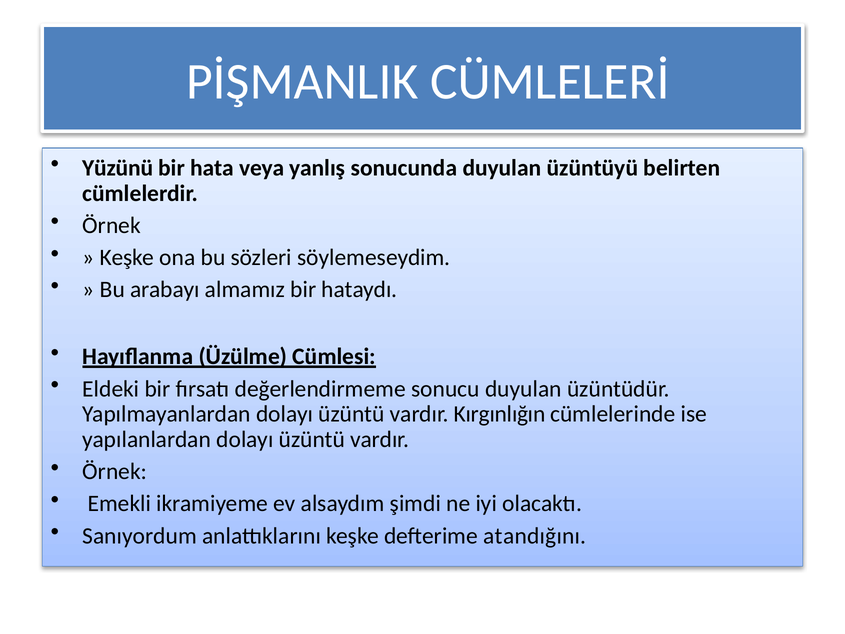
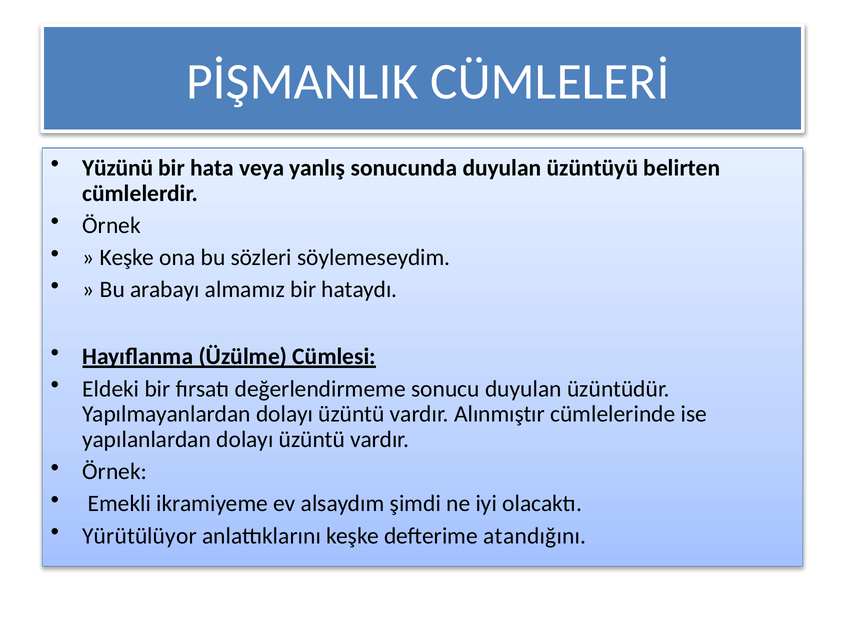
Kırgınlığın: Kırgınlığın -> Alınmıştır
Sanıyordum: Sanıyordum -> Yürütülüyor
